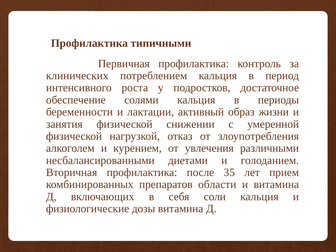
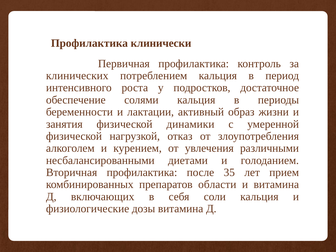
типичными: типичными -> клинически
снижении: снижении -> динамики
